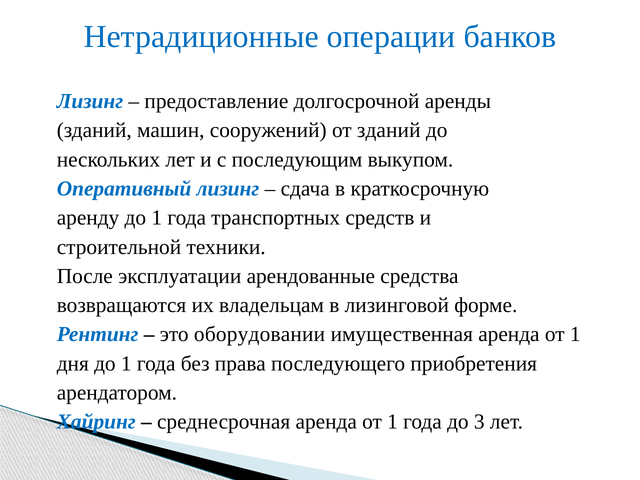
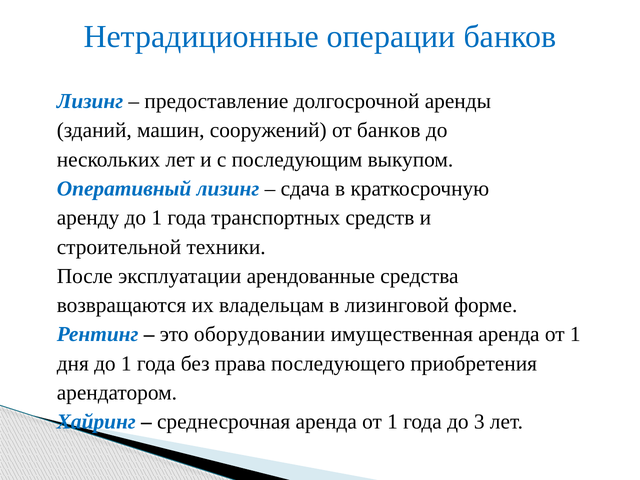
от зданий: зданий -> банков
